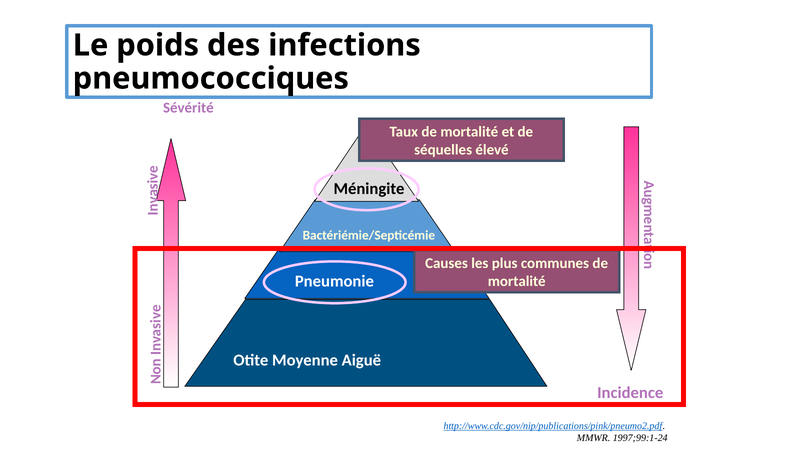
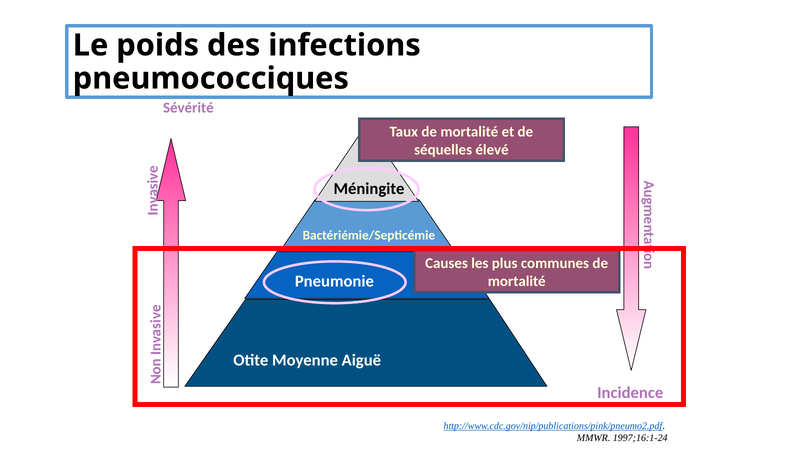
1997;99:1-24: 1997;99:1-24 -> 1997;16:1-24
